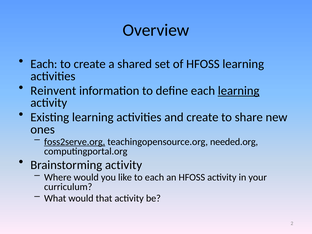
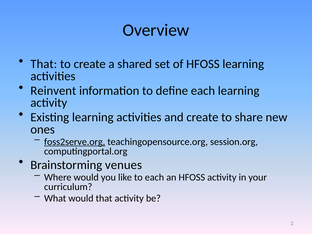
Each at (44, 64): Each -> That
learning at (239, 91) underline: present -> none
needed.org: needed.org -> session.org
Brainstorming activity: activity -> venues
